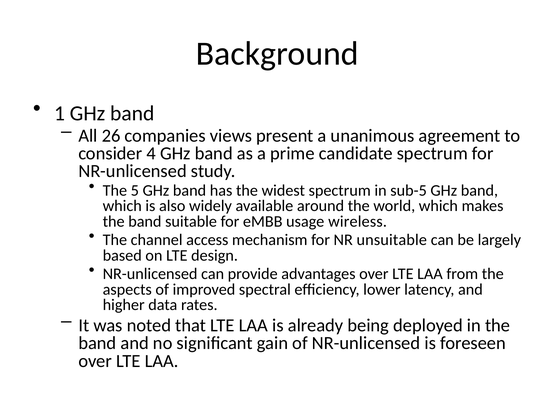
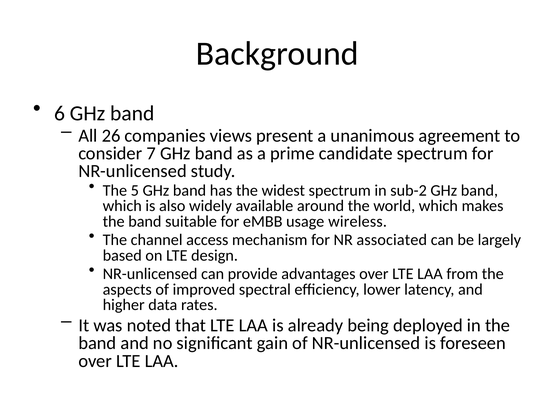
1: 1 -> 6
4: 4 -> 7
sub-5: sub-5 -> sub-2
unsuitable: unsuitable -> associated
